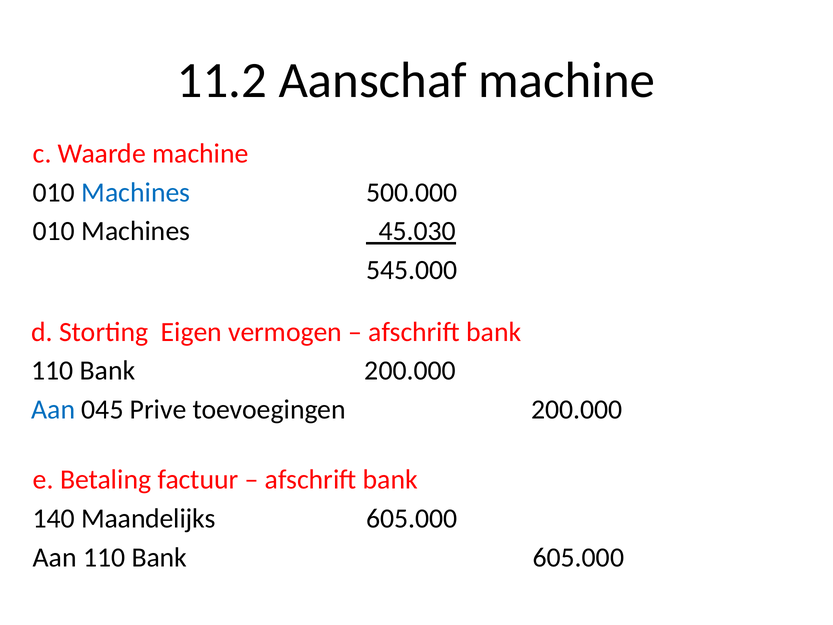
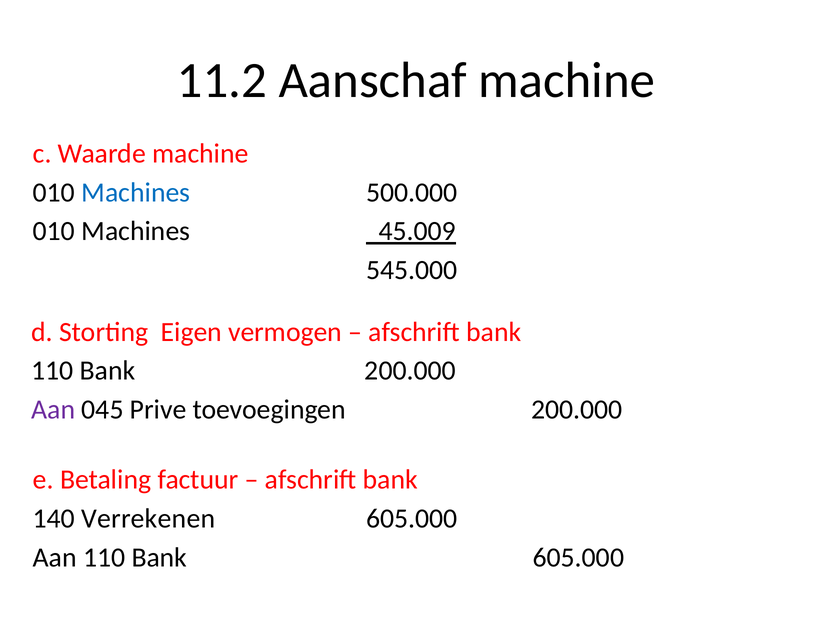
45.030: 45.030 -> 45.009
Aan at (53, 410) colour: blue -> purple
Maandelijks: Maandelijks -> Verrekenen
